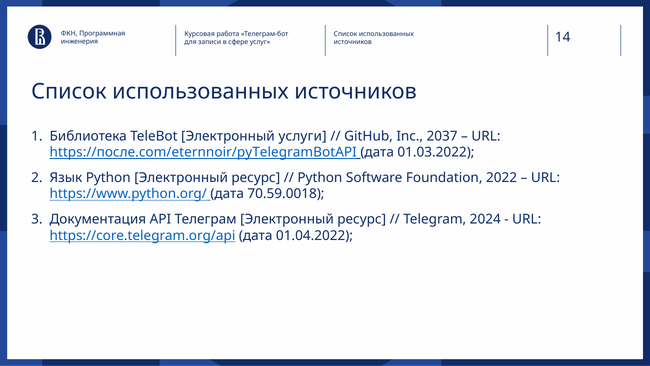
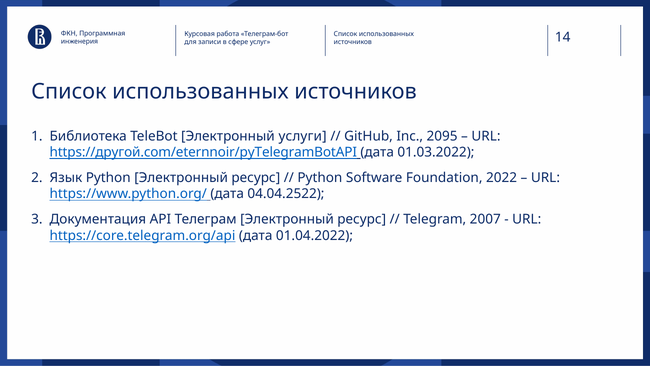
2037: 2037 -> 2095
https://после.com/eternnoir/pyTelegramBotAPI: https://после.com/eternnoir/pyTelegramBotAPI -> https://другой.com/eternnoir/pyTelegramBotAPI
70.59.0018: 70.59.0018 -> 04.04.2522
2024: 2024 -> 2007
